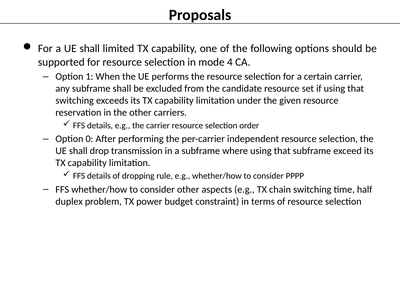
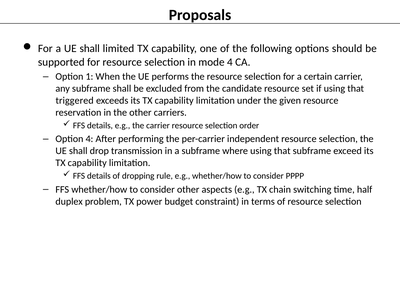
switching at (75, 101): switching -> triggered
Option 0: 0 -> 4
